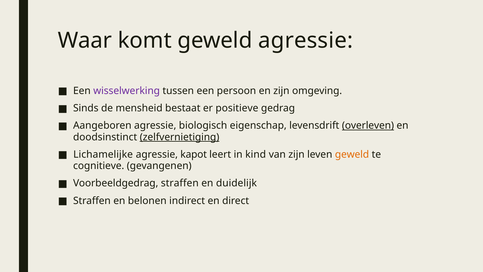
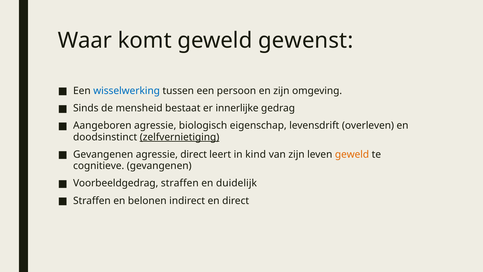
geweld agressie: agressie -> gewenst
wisselwerking colour: purple -> blue
positieve: positieve -> innerlijke
overleven underline: present -> none
Lichamelijke at (103, 154): Lichamelijke -> Gevangenen
agressie kapot: kapot -> direct
